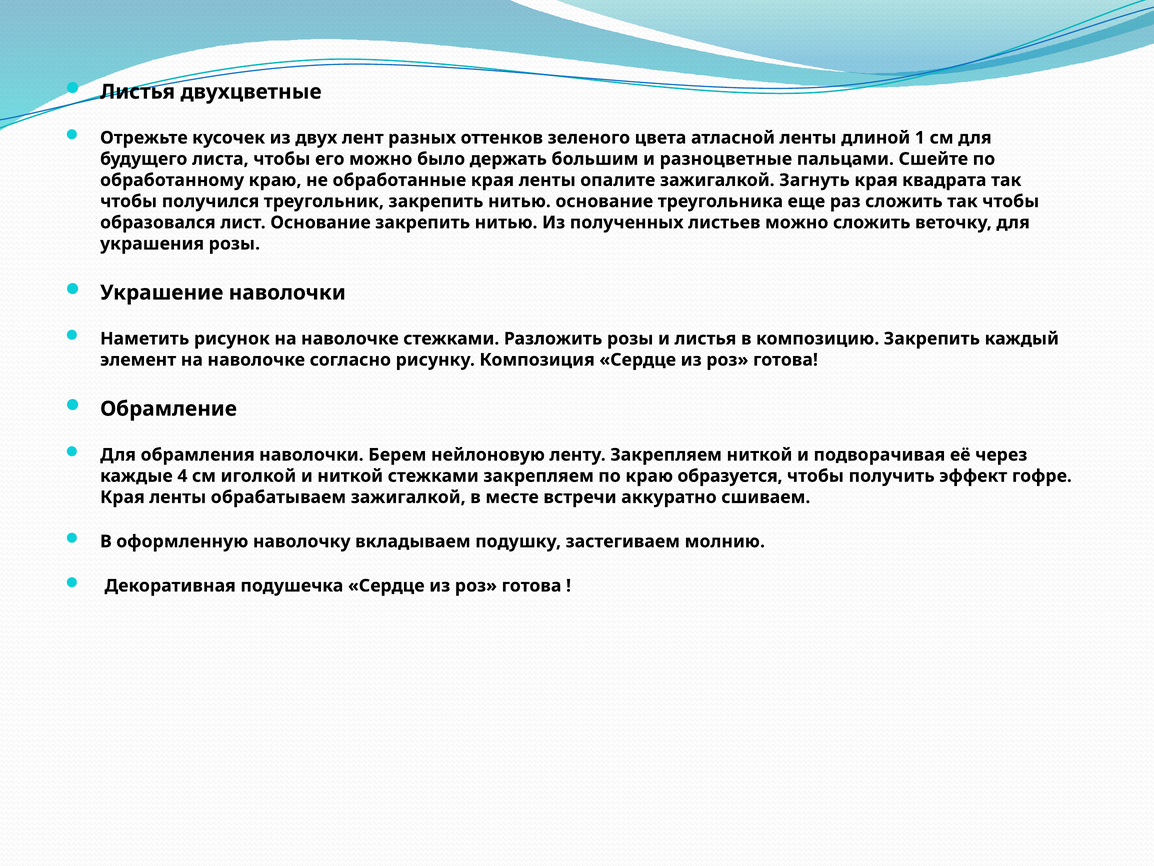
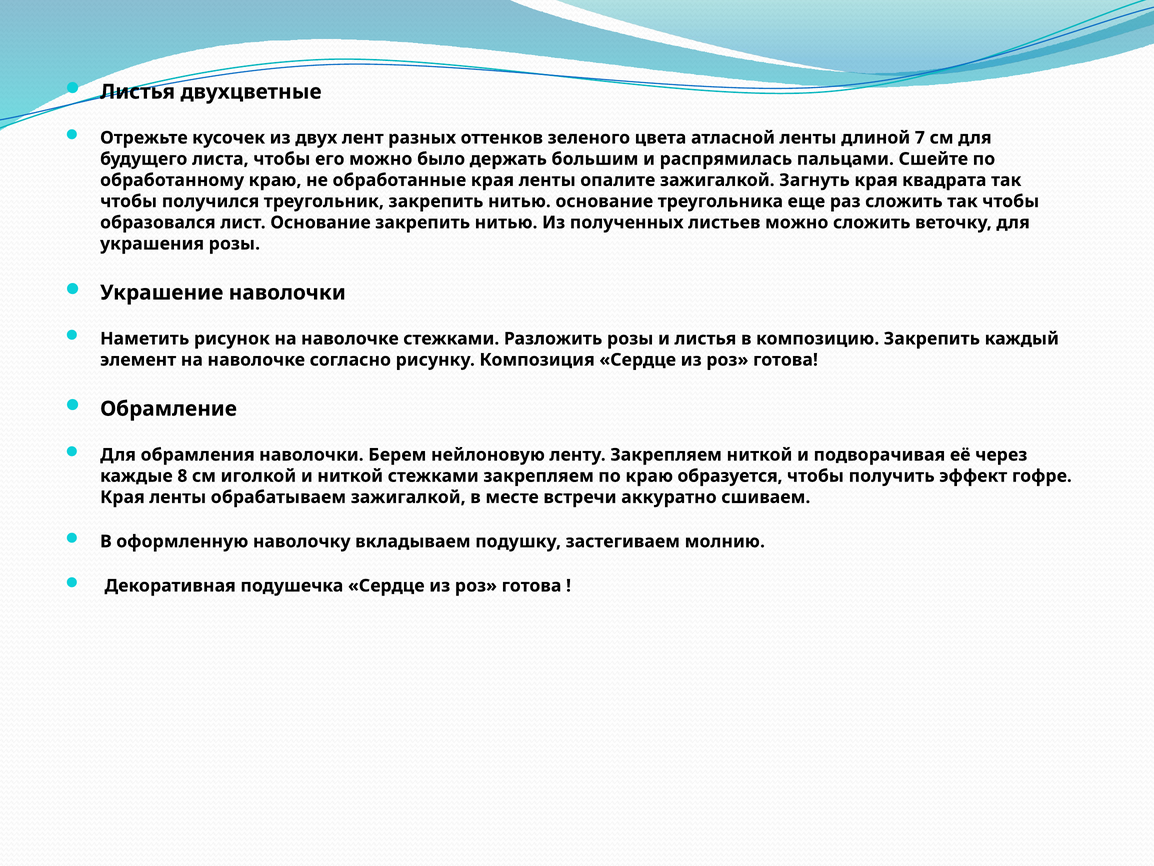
1: 1 -> 7
разноцветные: разноцветные -> распрямилась
4: 4 -> 8
